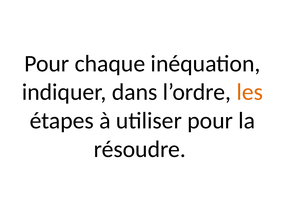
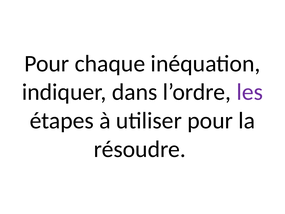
les colour: orange -> purple
